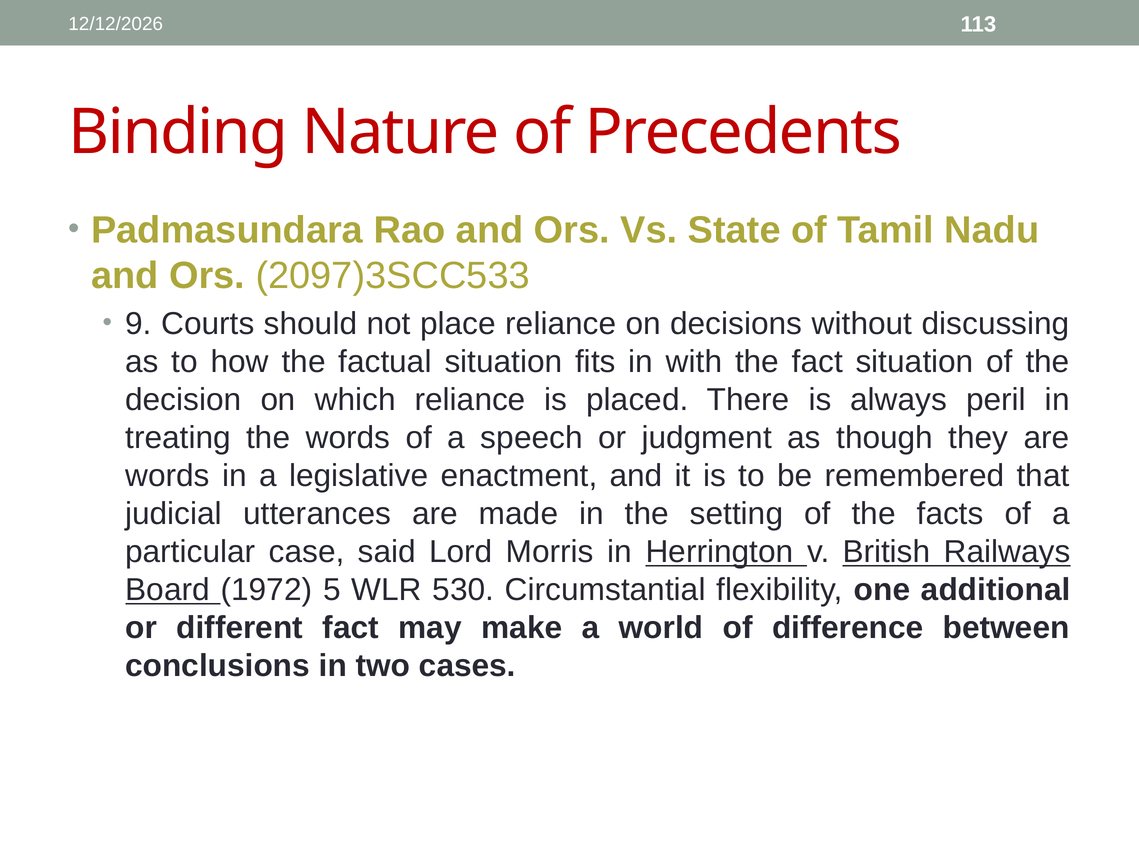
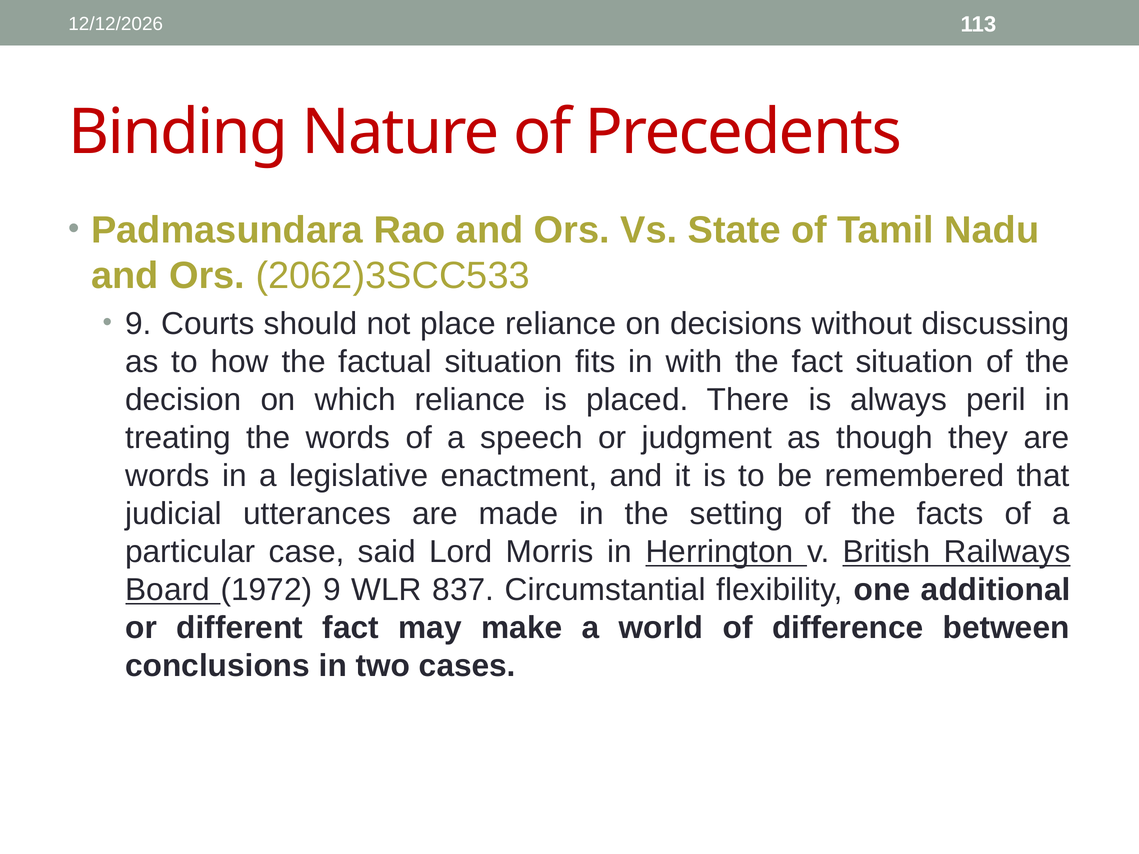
2097)3SCC533: 2097)3SCC533 -> 2062)3SCC533
1972 5: 5 -> 9
530: 530 -> 837
